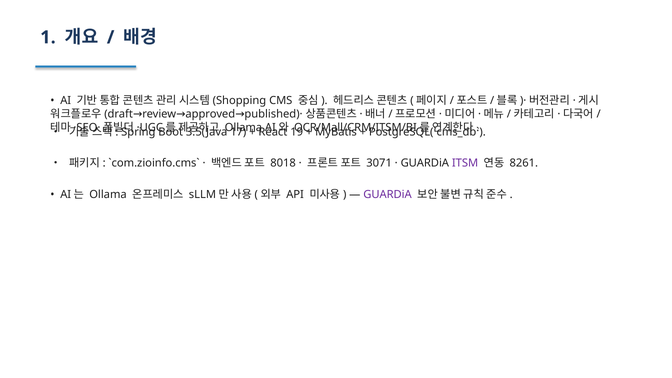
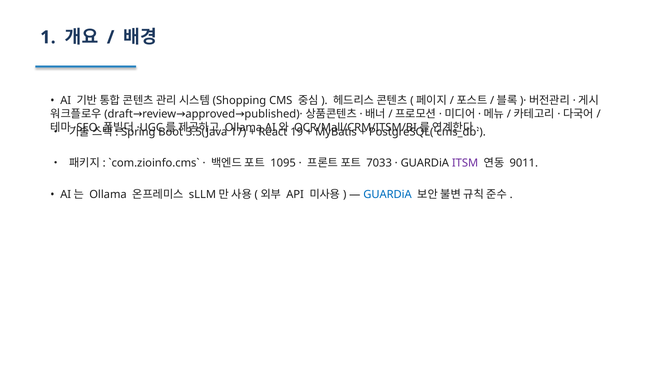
8018: 8018 -> 1095
3071: 3071 -> 7033
8261: 8261 -> 9011
GUARDiA at (387, 194) colour: purple -> blue
